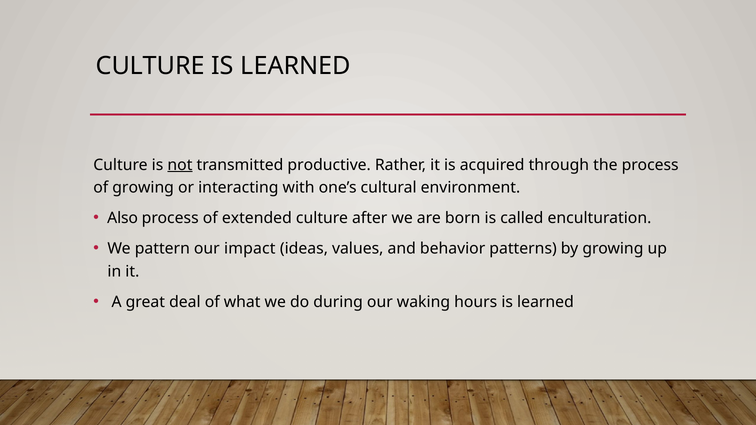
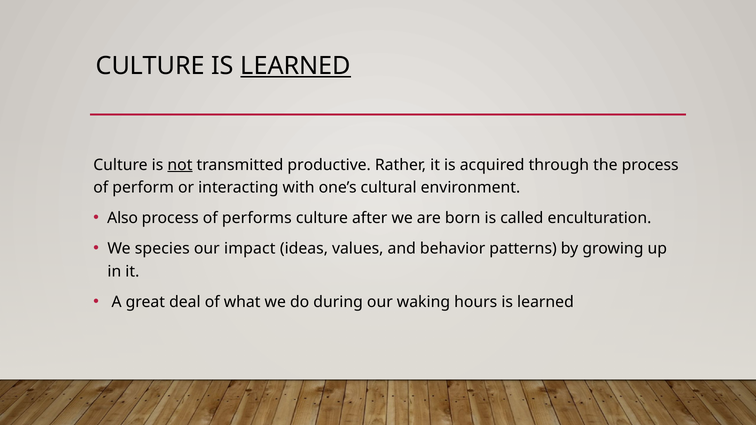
LEARNED at (296, 66) underline: none -> present
of growing: growing -> perform
extended: extended -> performs
pattern: pattern -> species
